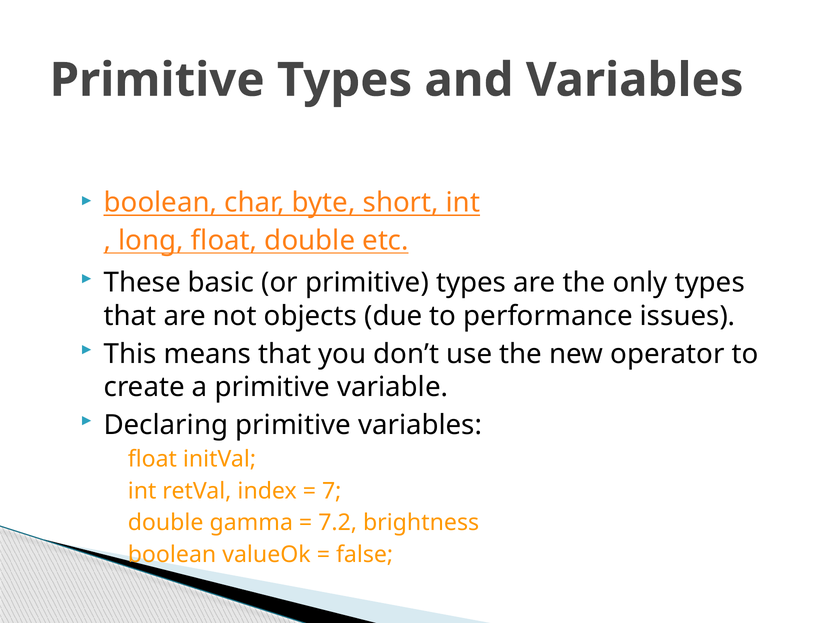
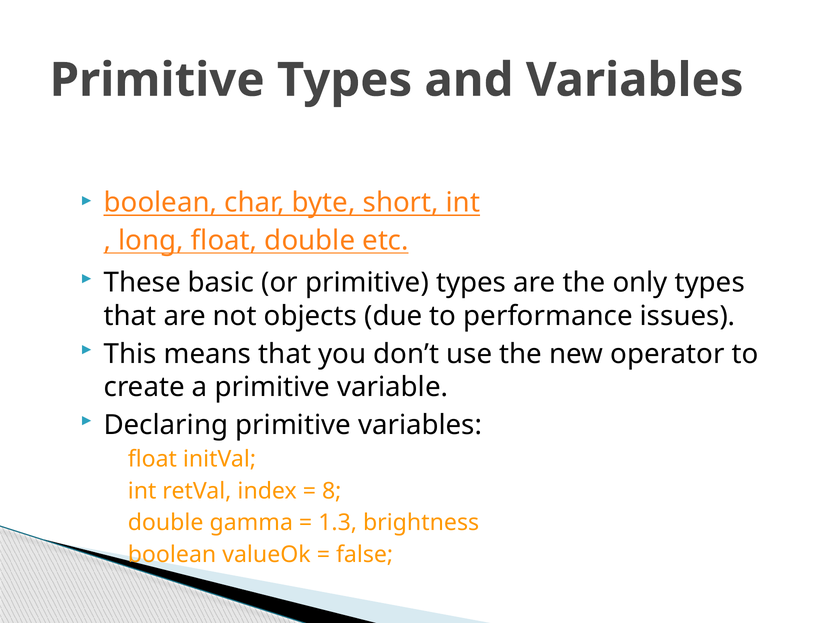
7: 7 -> 8
7.2: 7.2 -> 1.3
